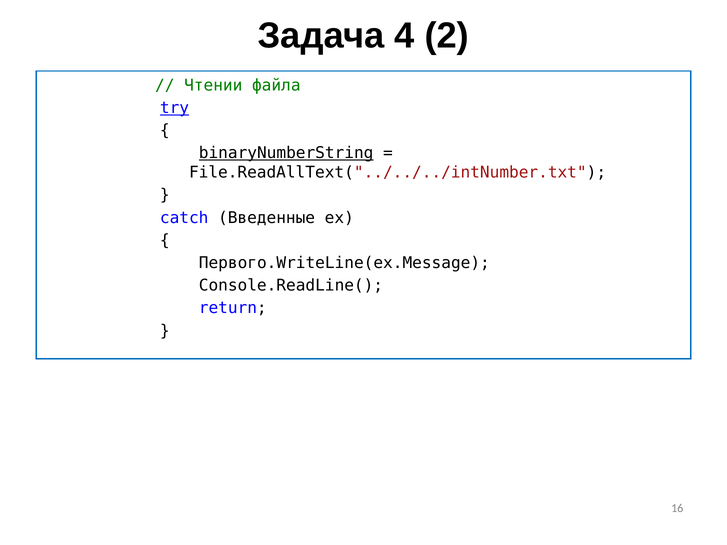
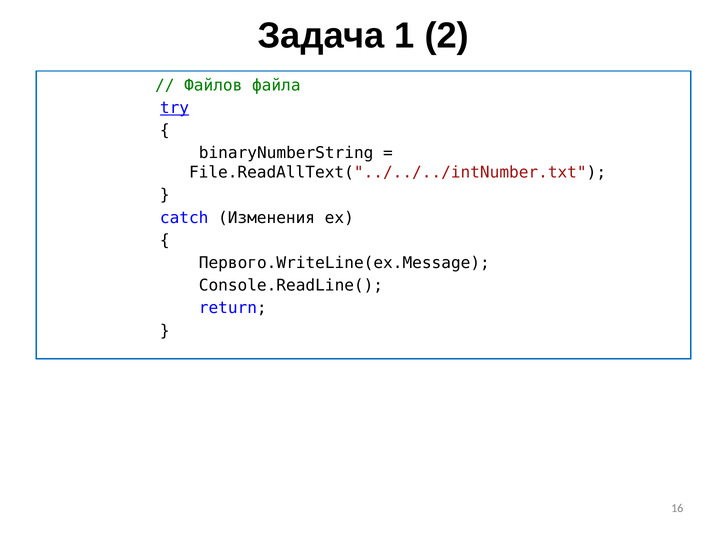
4: 4 -> 1
Чтении: Чтении -> Файлов
binaryNumberString underline: present -> none
Введенные: Введенные -> Изменения
